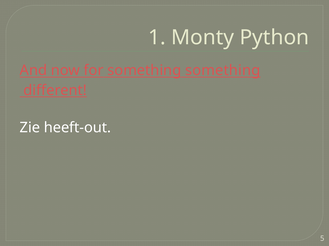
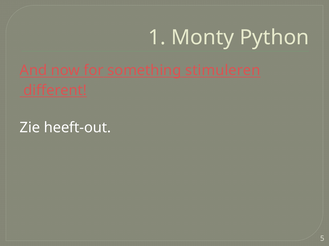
something something: something -> stimuleren
